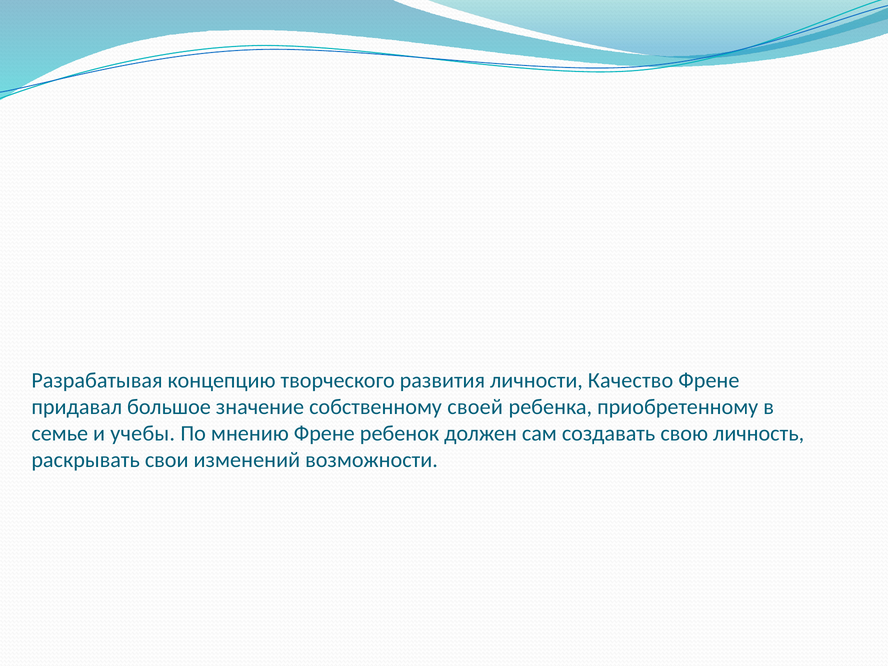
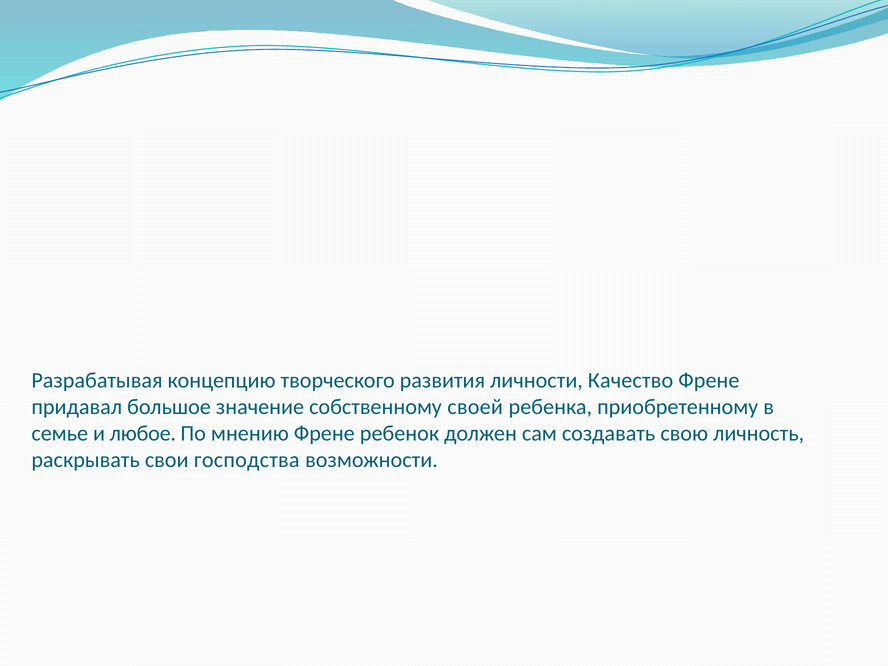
учебы: учебы -> любое
изменений: изменений -> господства
